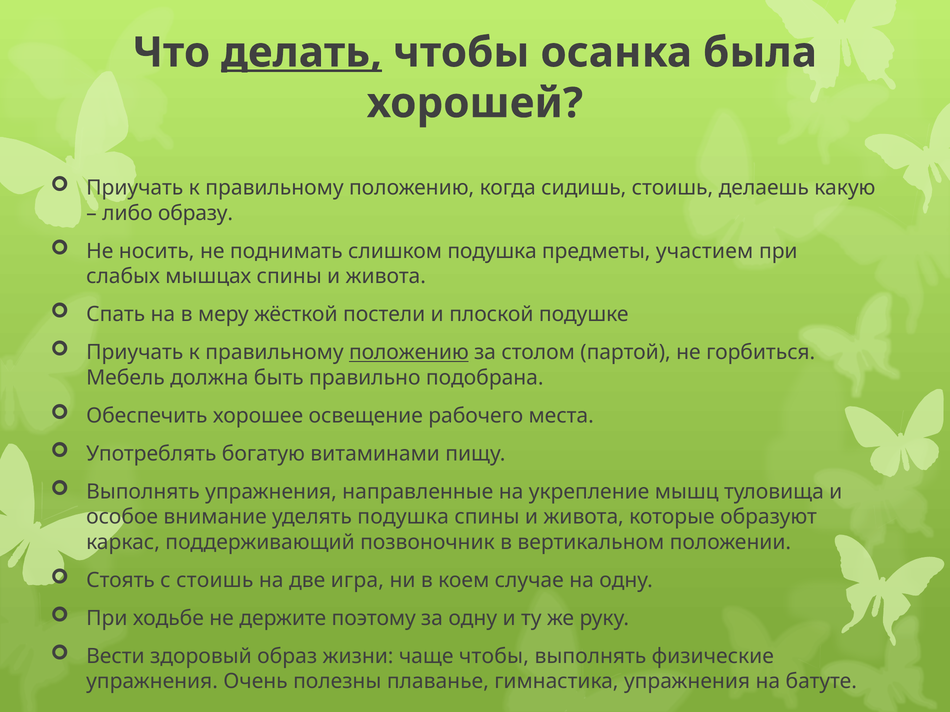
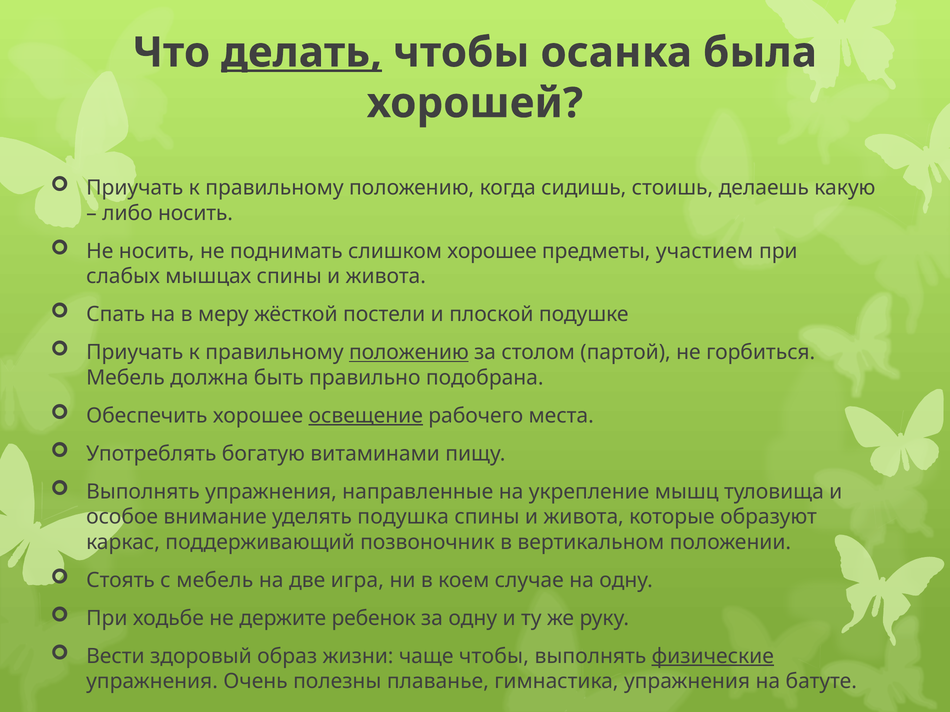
либо образу: образу -> носить
слишком подушка: подушка -> хорошее
освещение underline: none -> present
с стоишь: стоишь -> мебель
поэтому: поэтому -> ребенок
физические underline: none -> present
